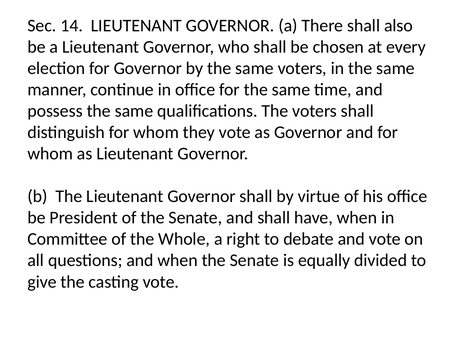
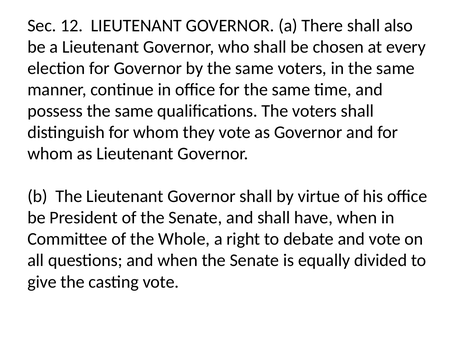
14: 14 -> 12
